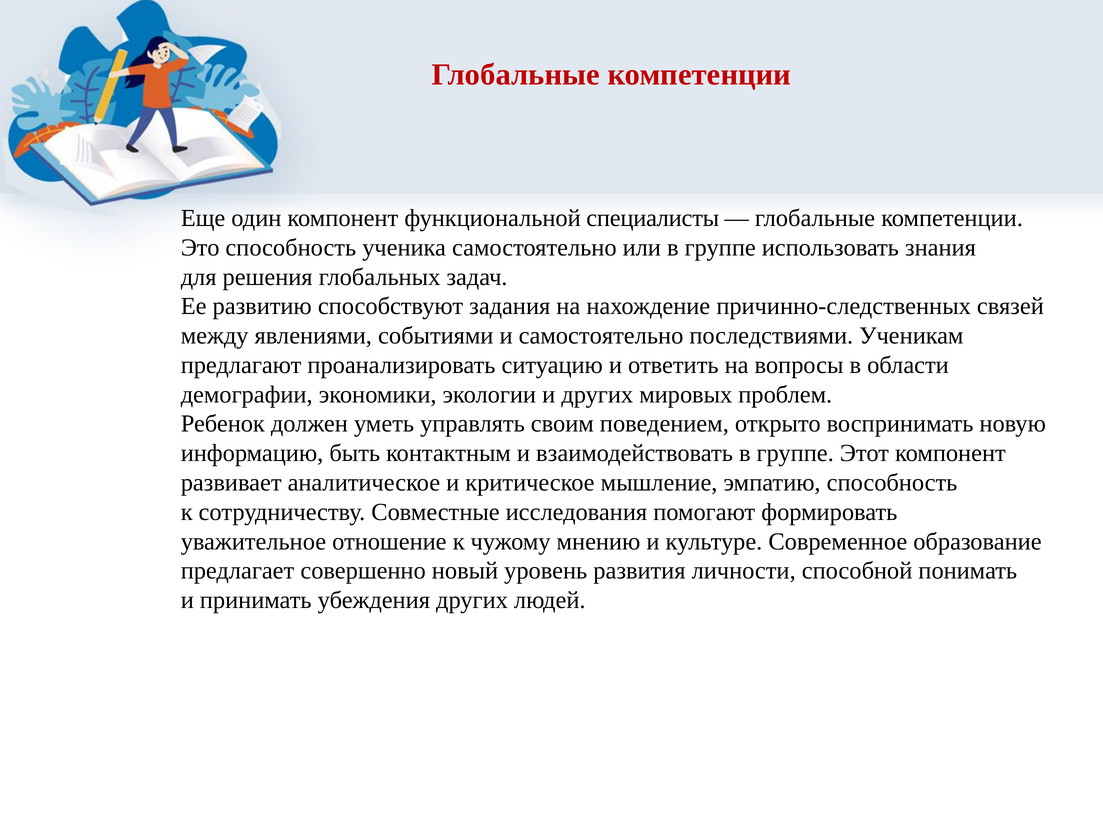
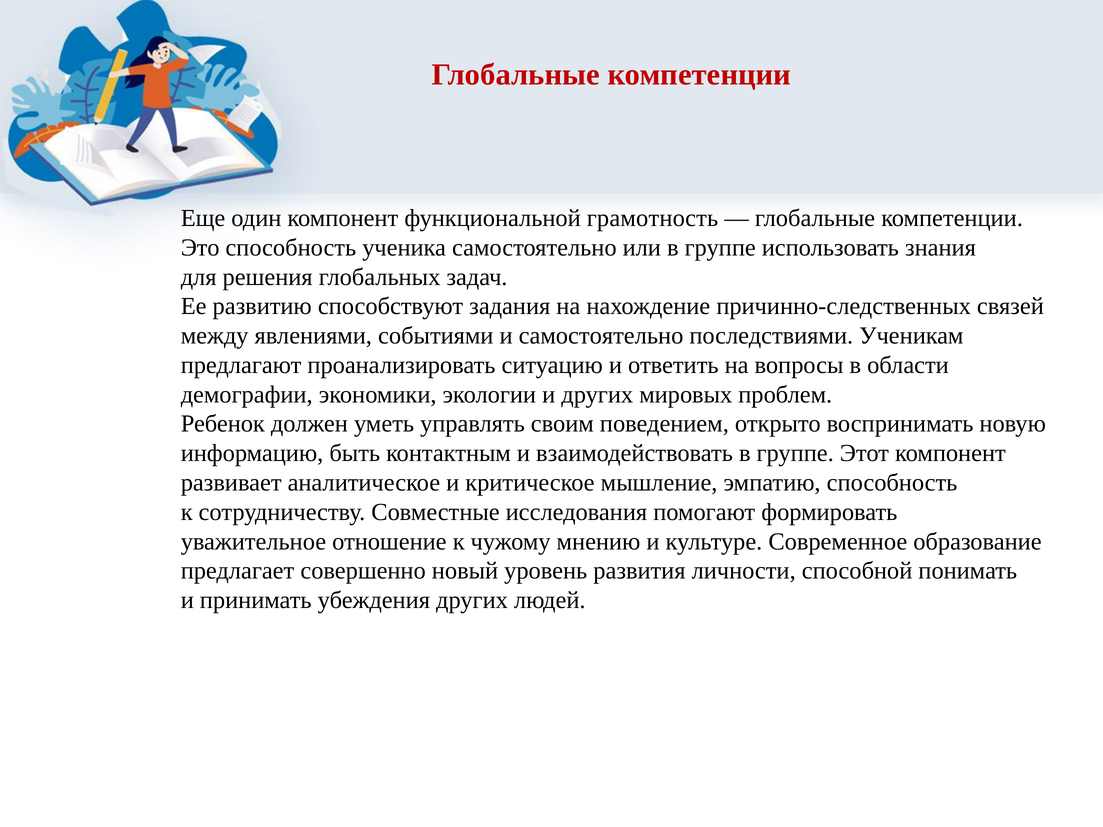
специалисты: специалисты -> грамотность
